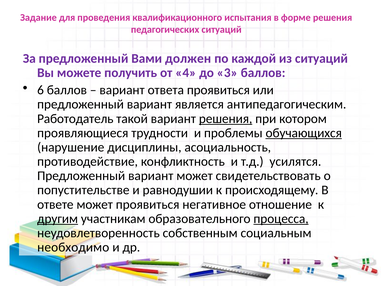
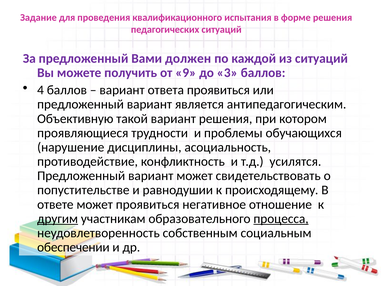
4: 4 -> 9
6: 6 -> 4
Работодатель: Работодатель -> Объективную
решения at (226, 119) underline: present -> none
обучающихся underline: present -> none
необходимо: необходимо -> обеспечении
